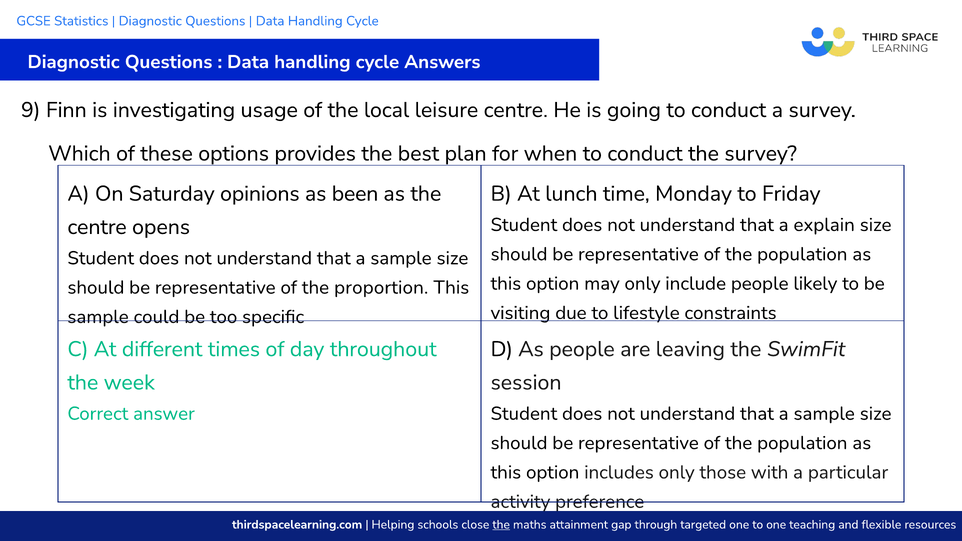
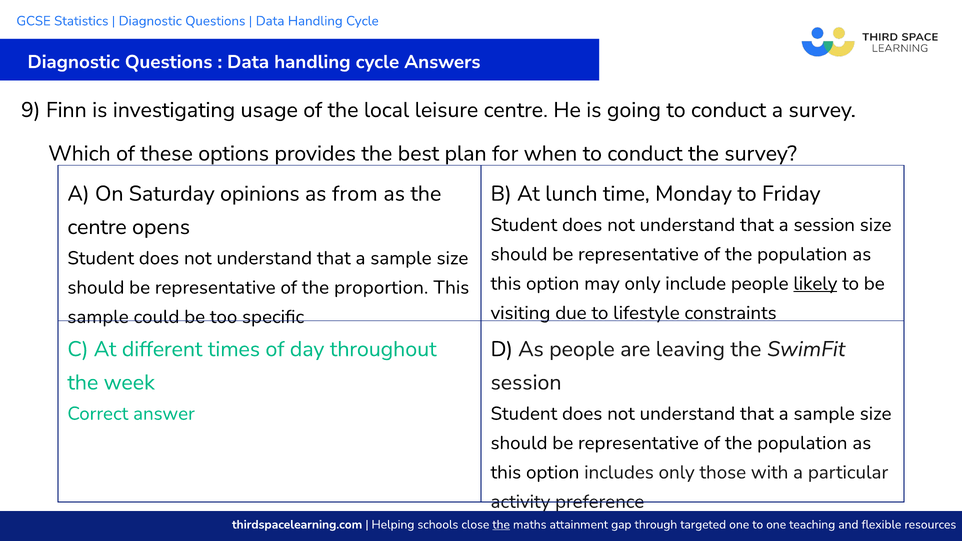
been: been -> from
a explain: explain -> session
likely underline: none -> present
